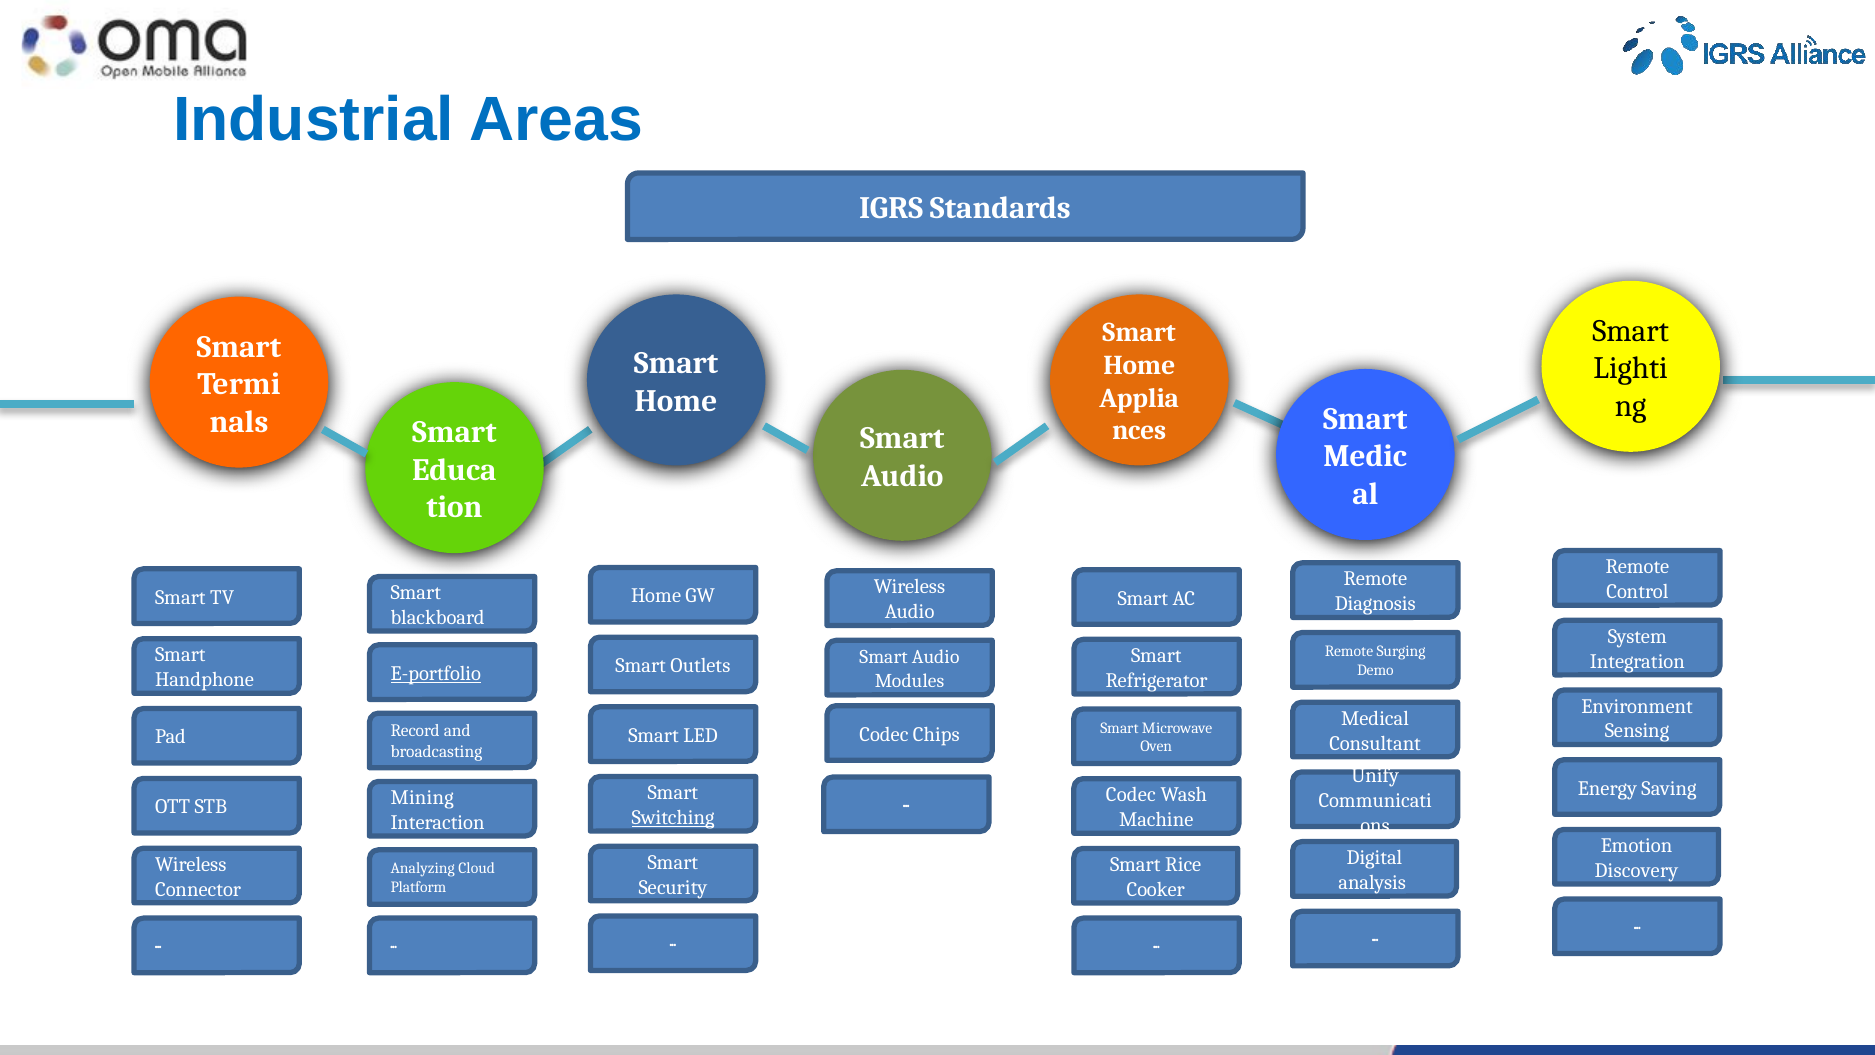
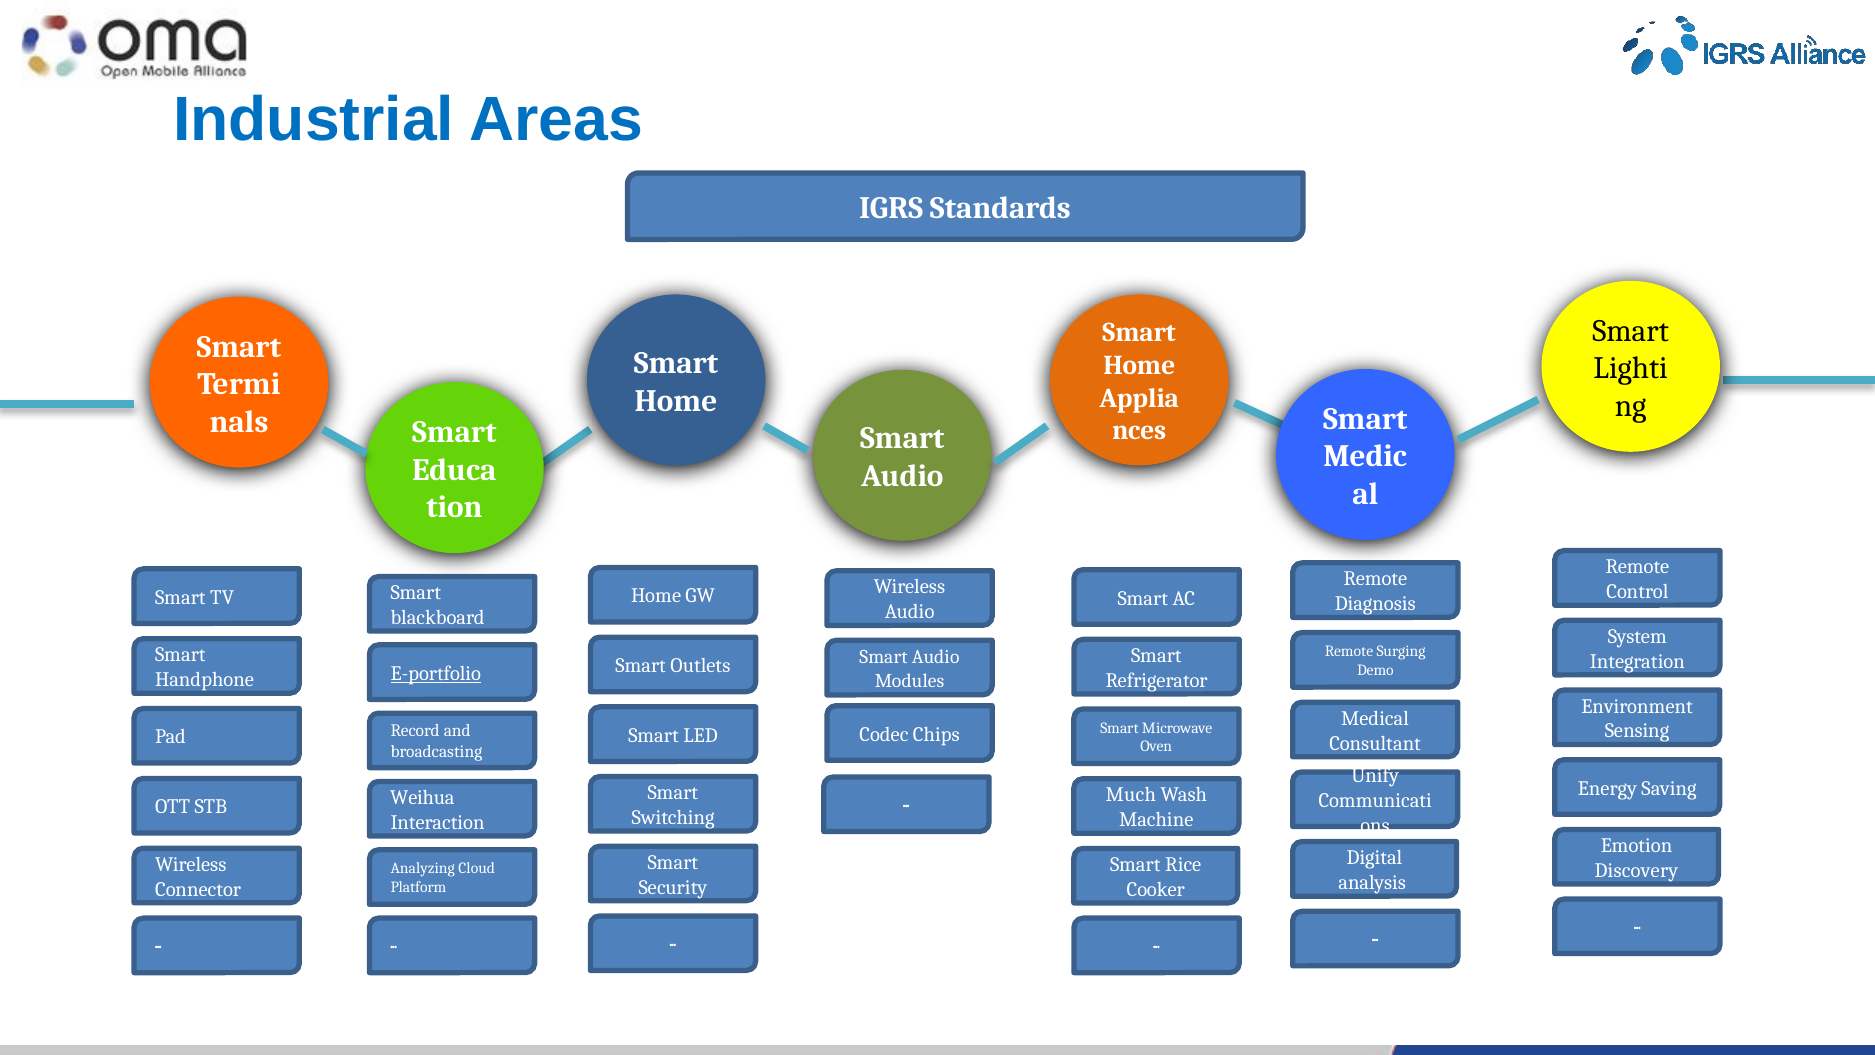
Codec at (1131, 795): Codec -> Much
Mining: Mining -> Weihua
Switching underline: present -> none
